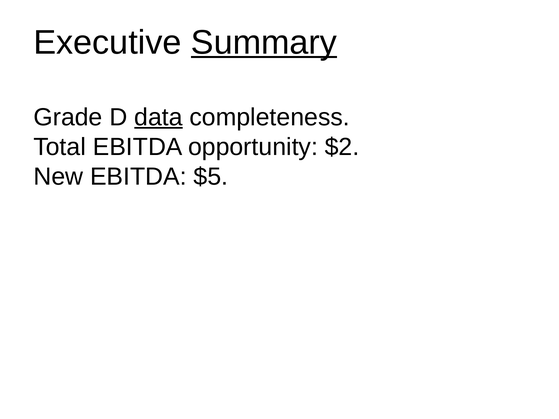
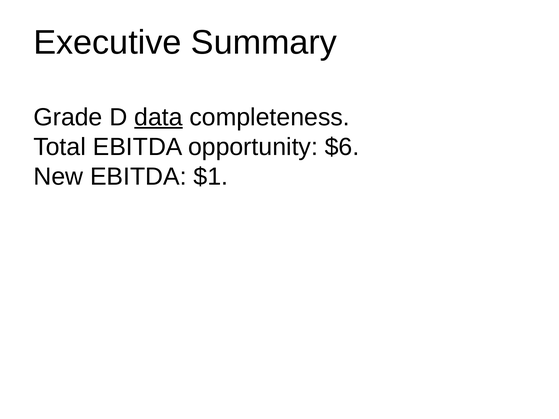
Summary underline: present -> none
$2: $2 -> $6
$5: $5 -> $1
